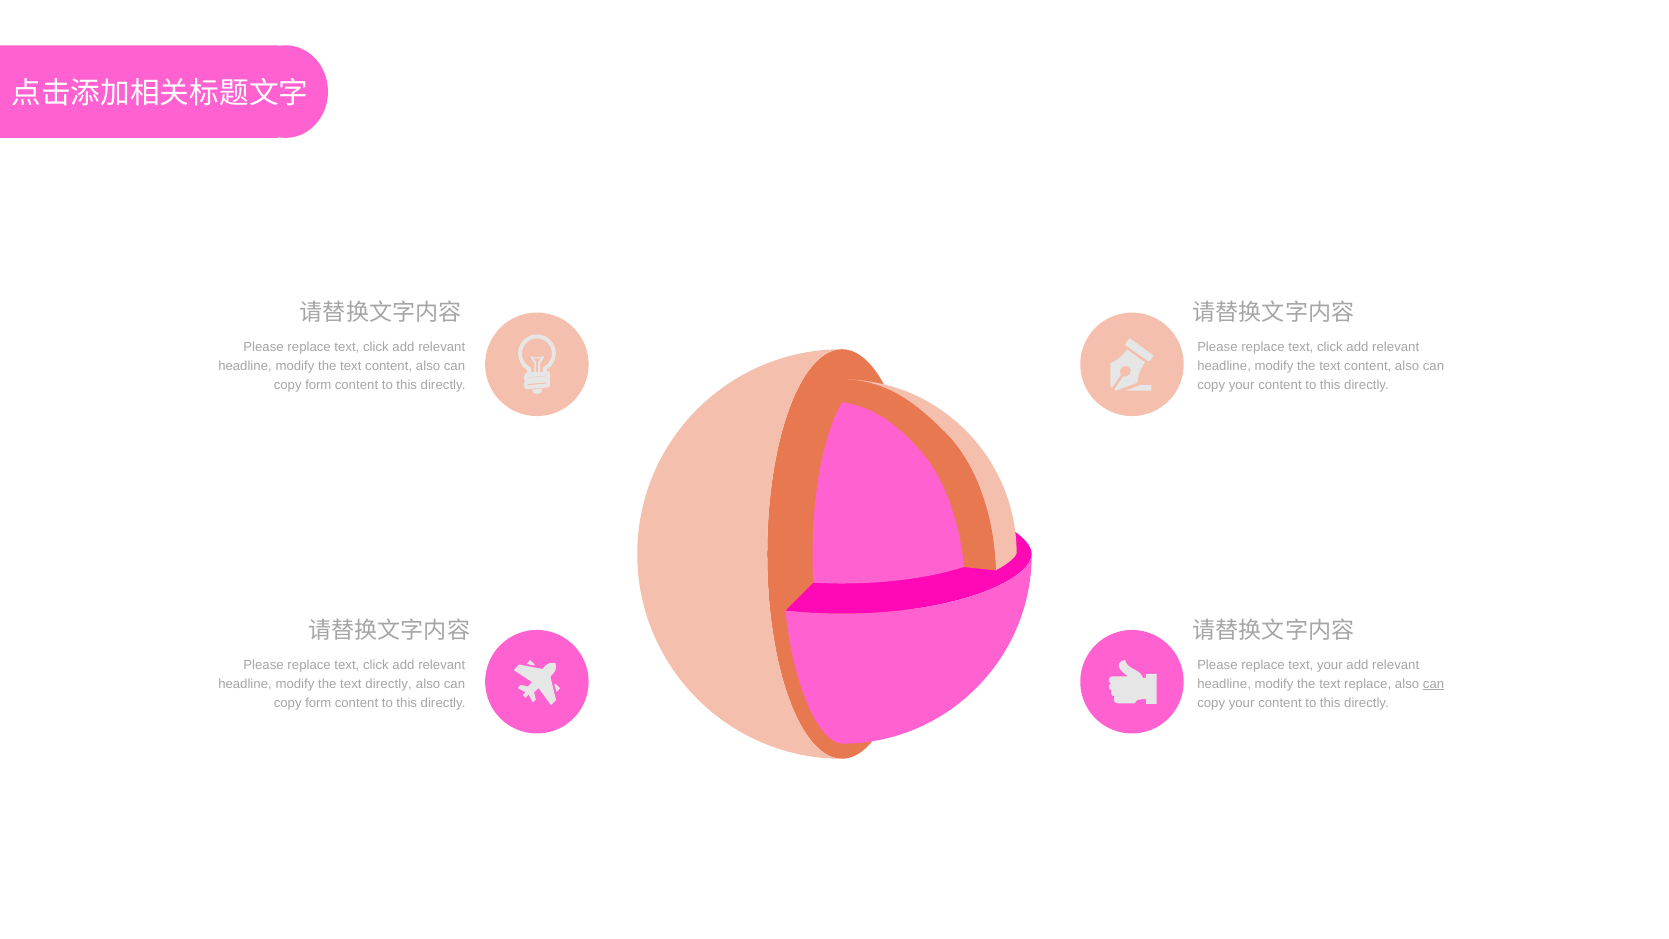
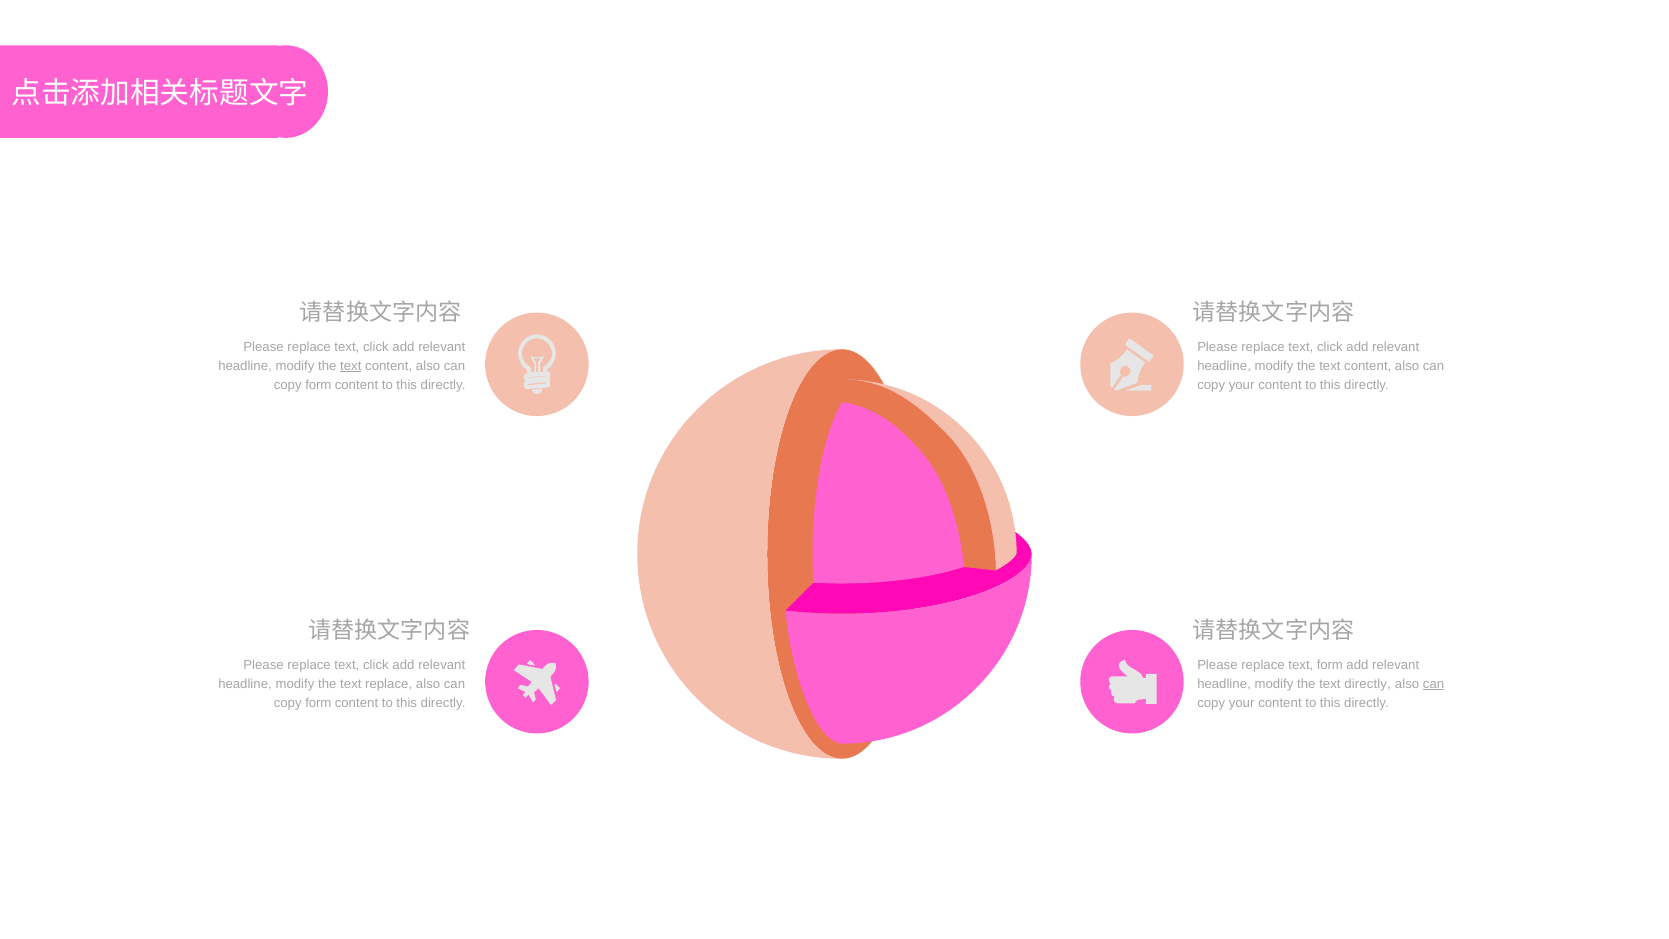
text at (351, 366) underline: none -> present
text your: your -> form
text directly: directly -> replace
text replace: replace -> directly
